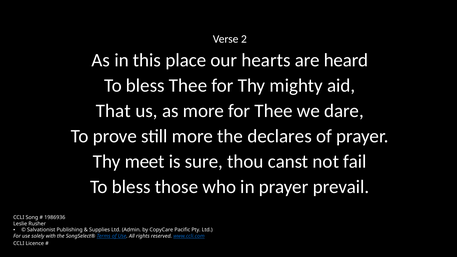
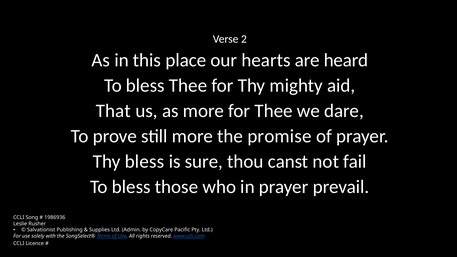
declares: declares -> promise
Thy meet: meet -> bless
